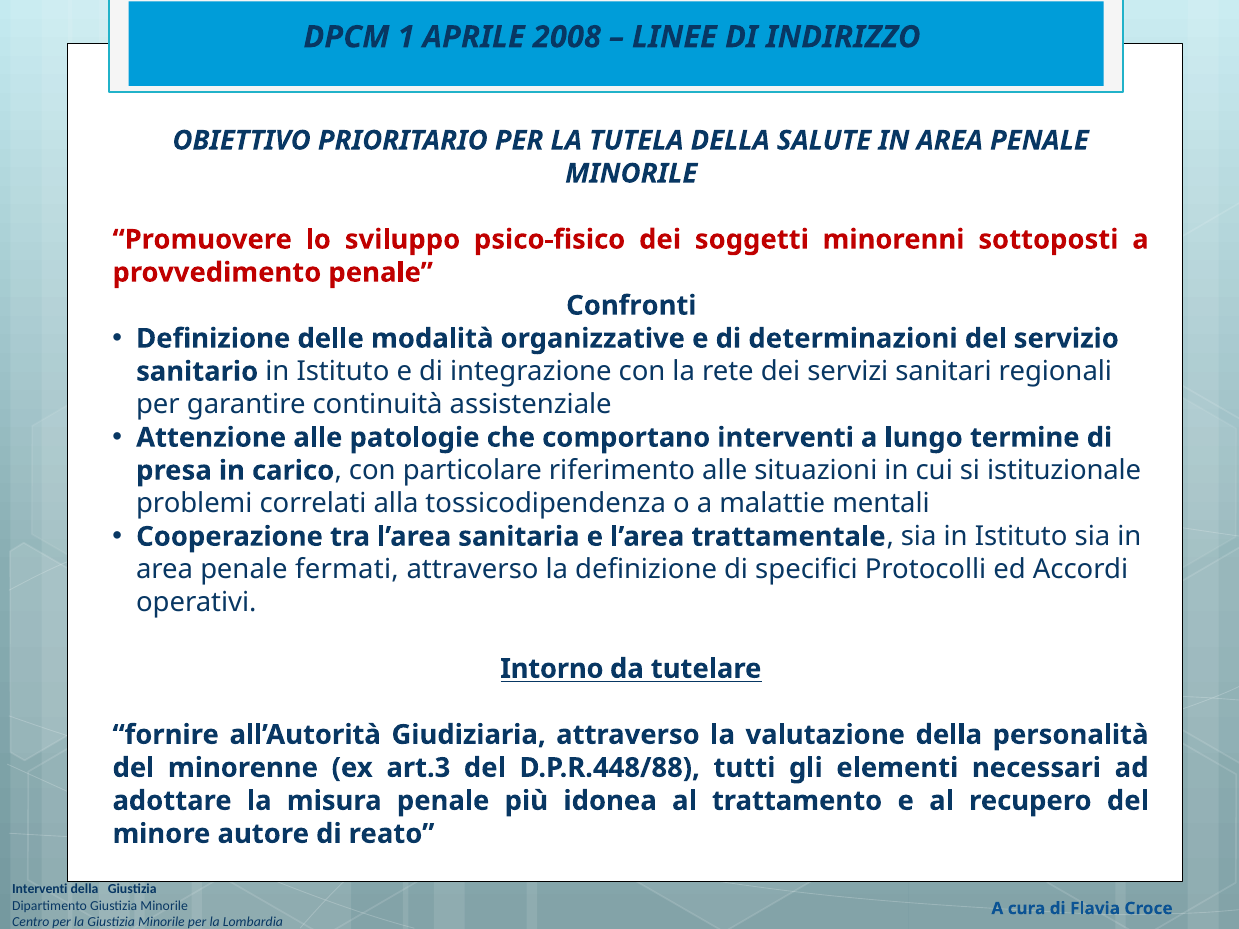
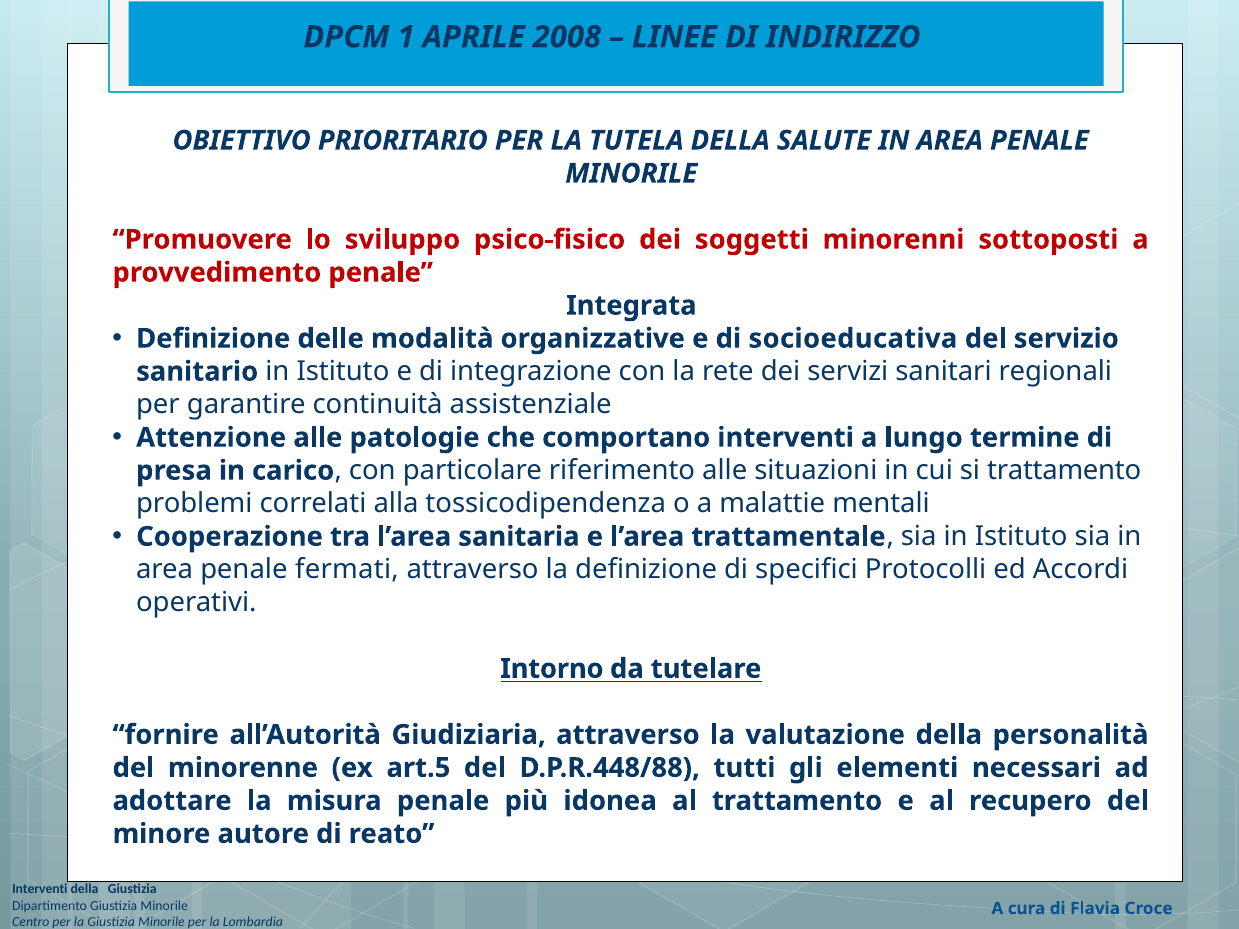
Confronti: Confronti -> Integrata
determinazioni: determinazioni -> socioeducativa
si istituzionale: istituzionale -> trattamento
art.3: art.3 -> art.5
